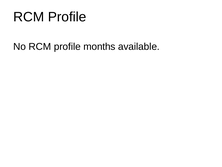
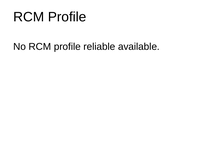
months: months -> reliable
